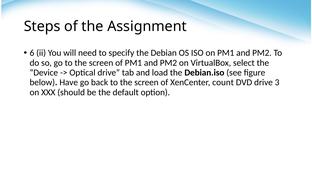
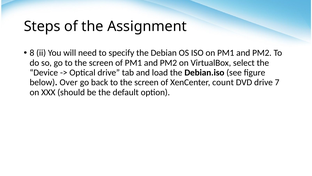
6: 6 -> 8
Have: Have -> Over
3: 3 -> 7
